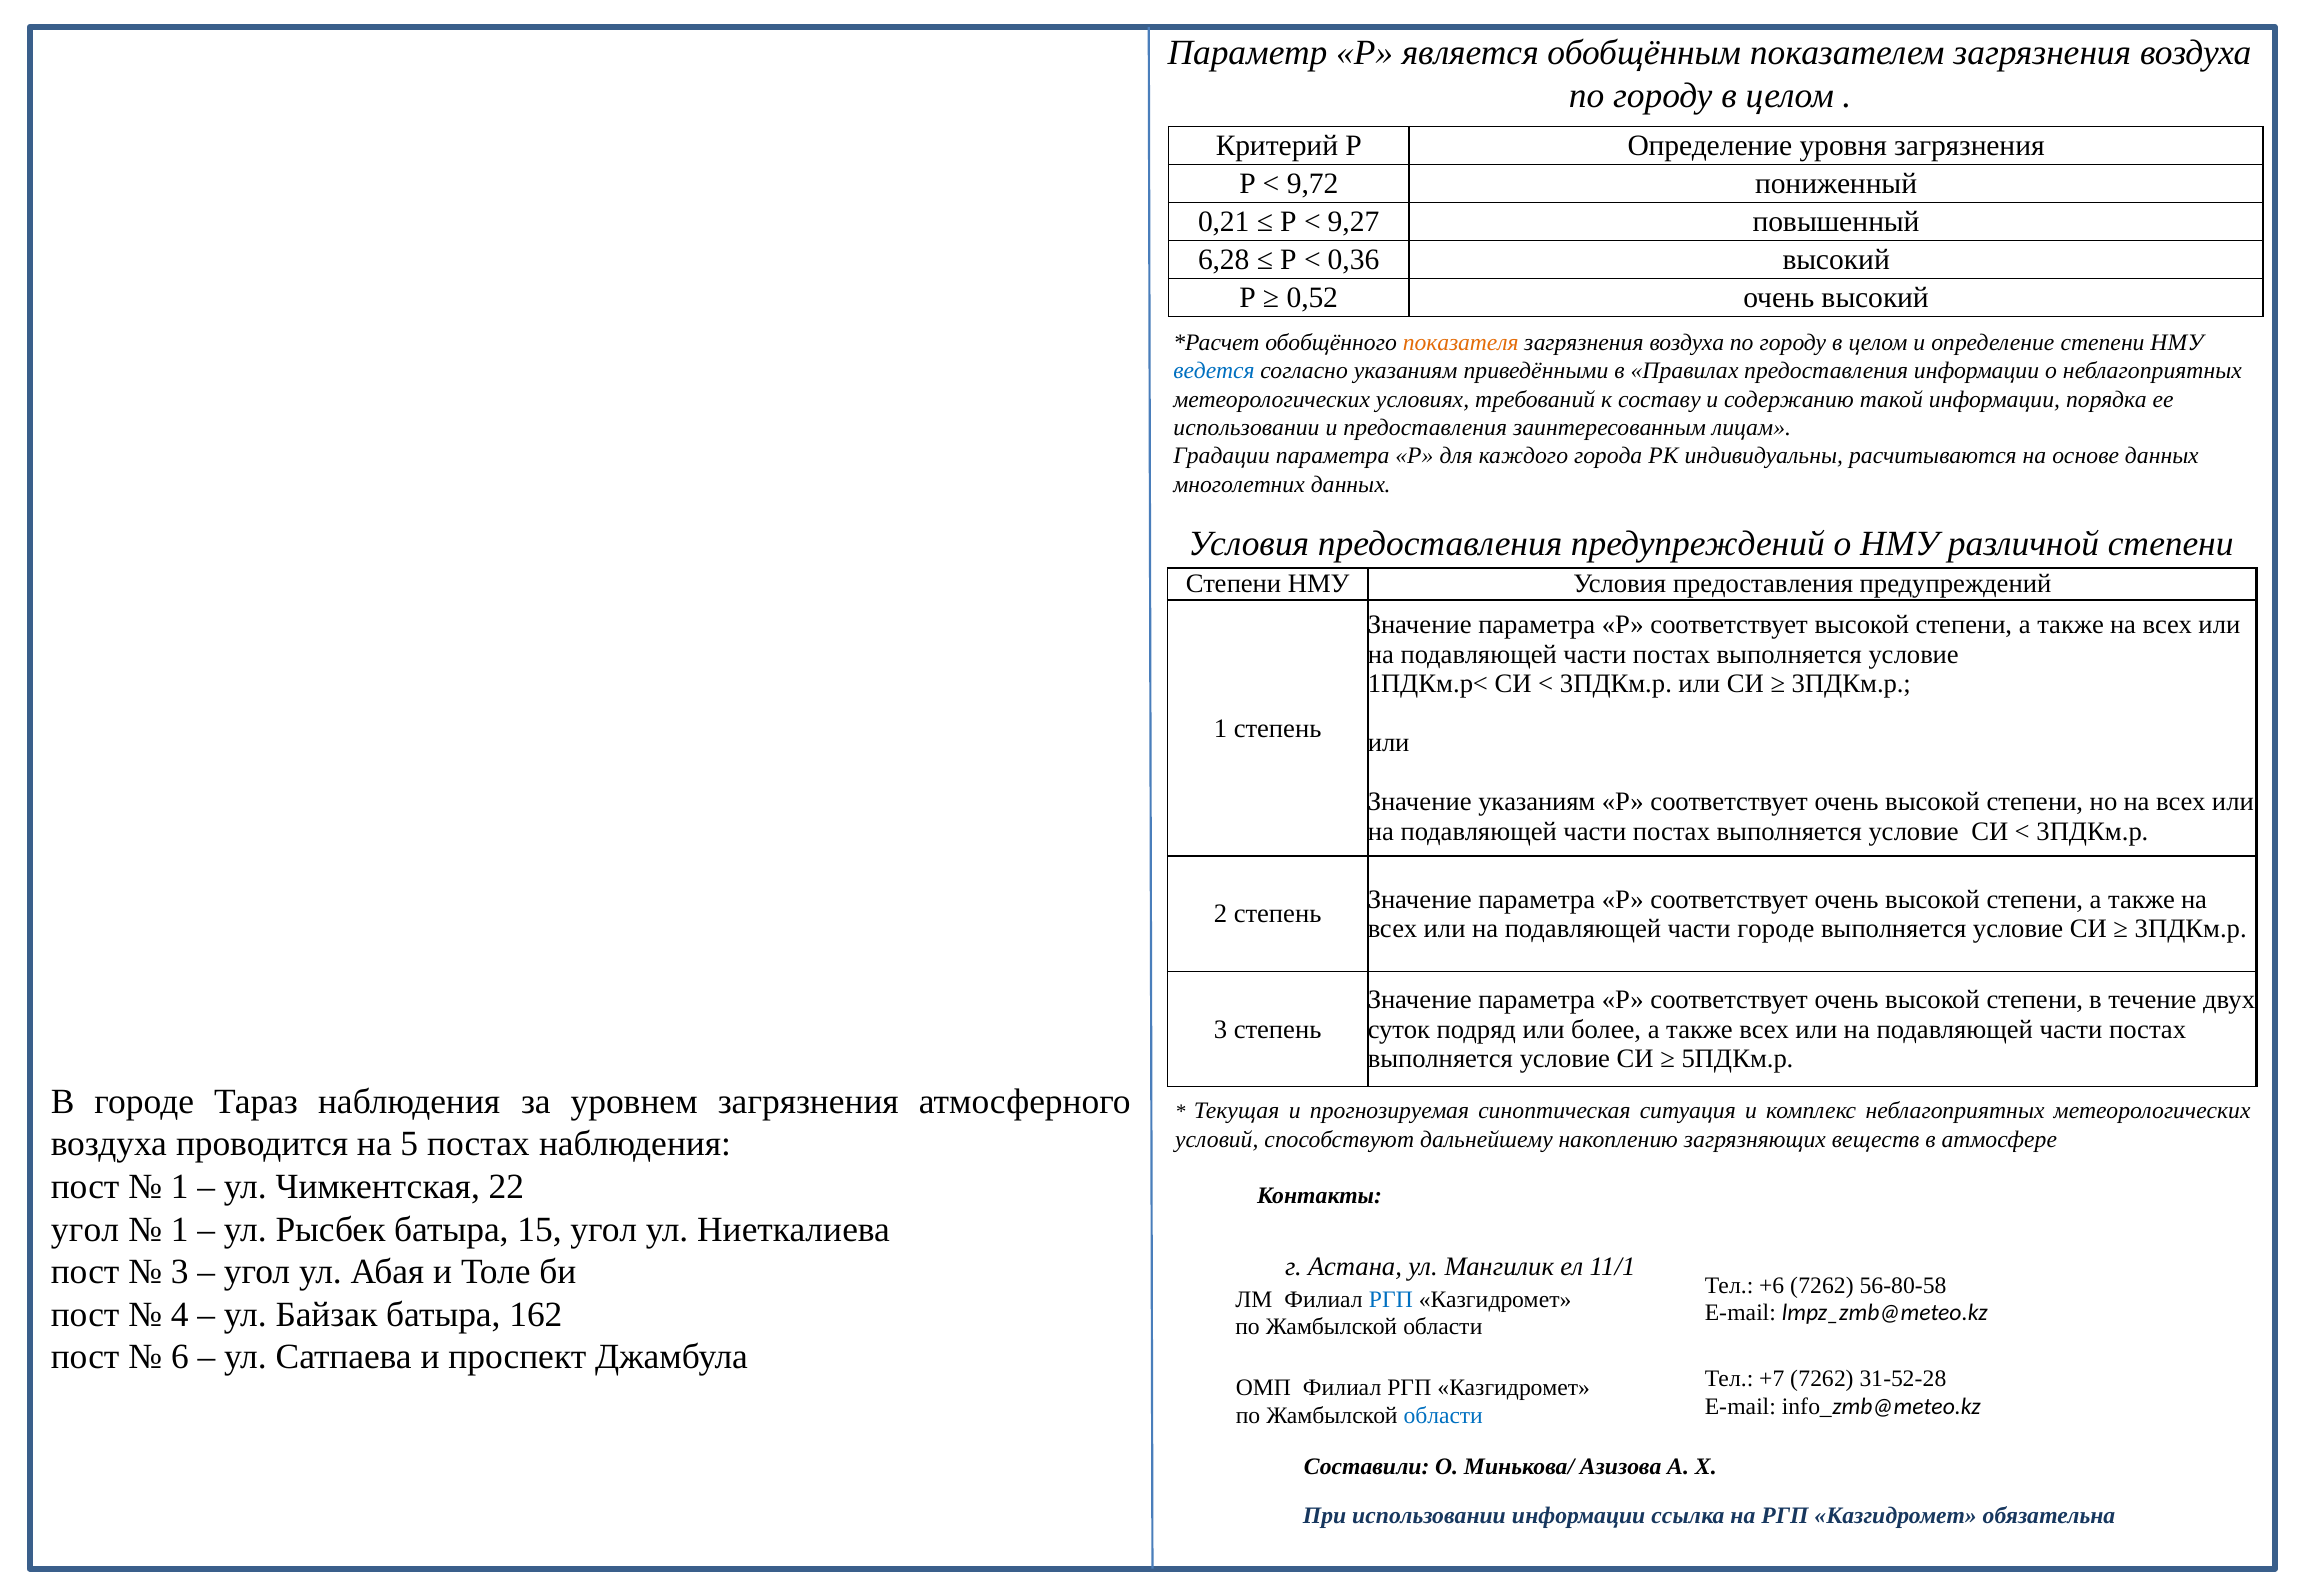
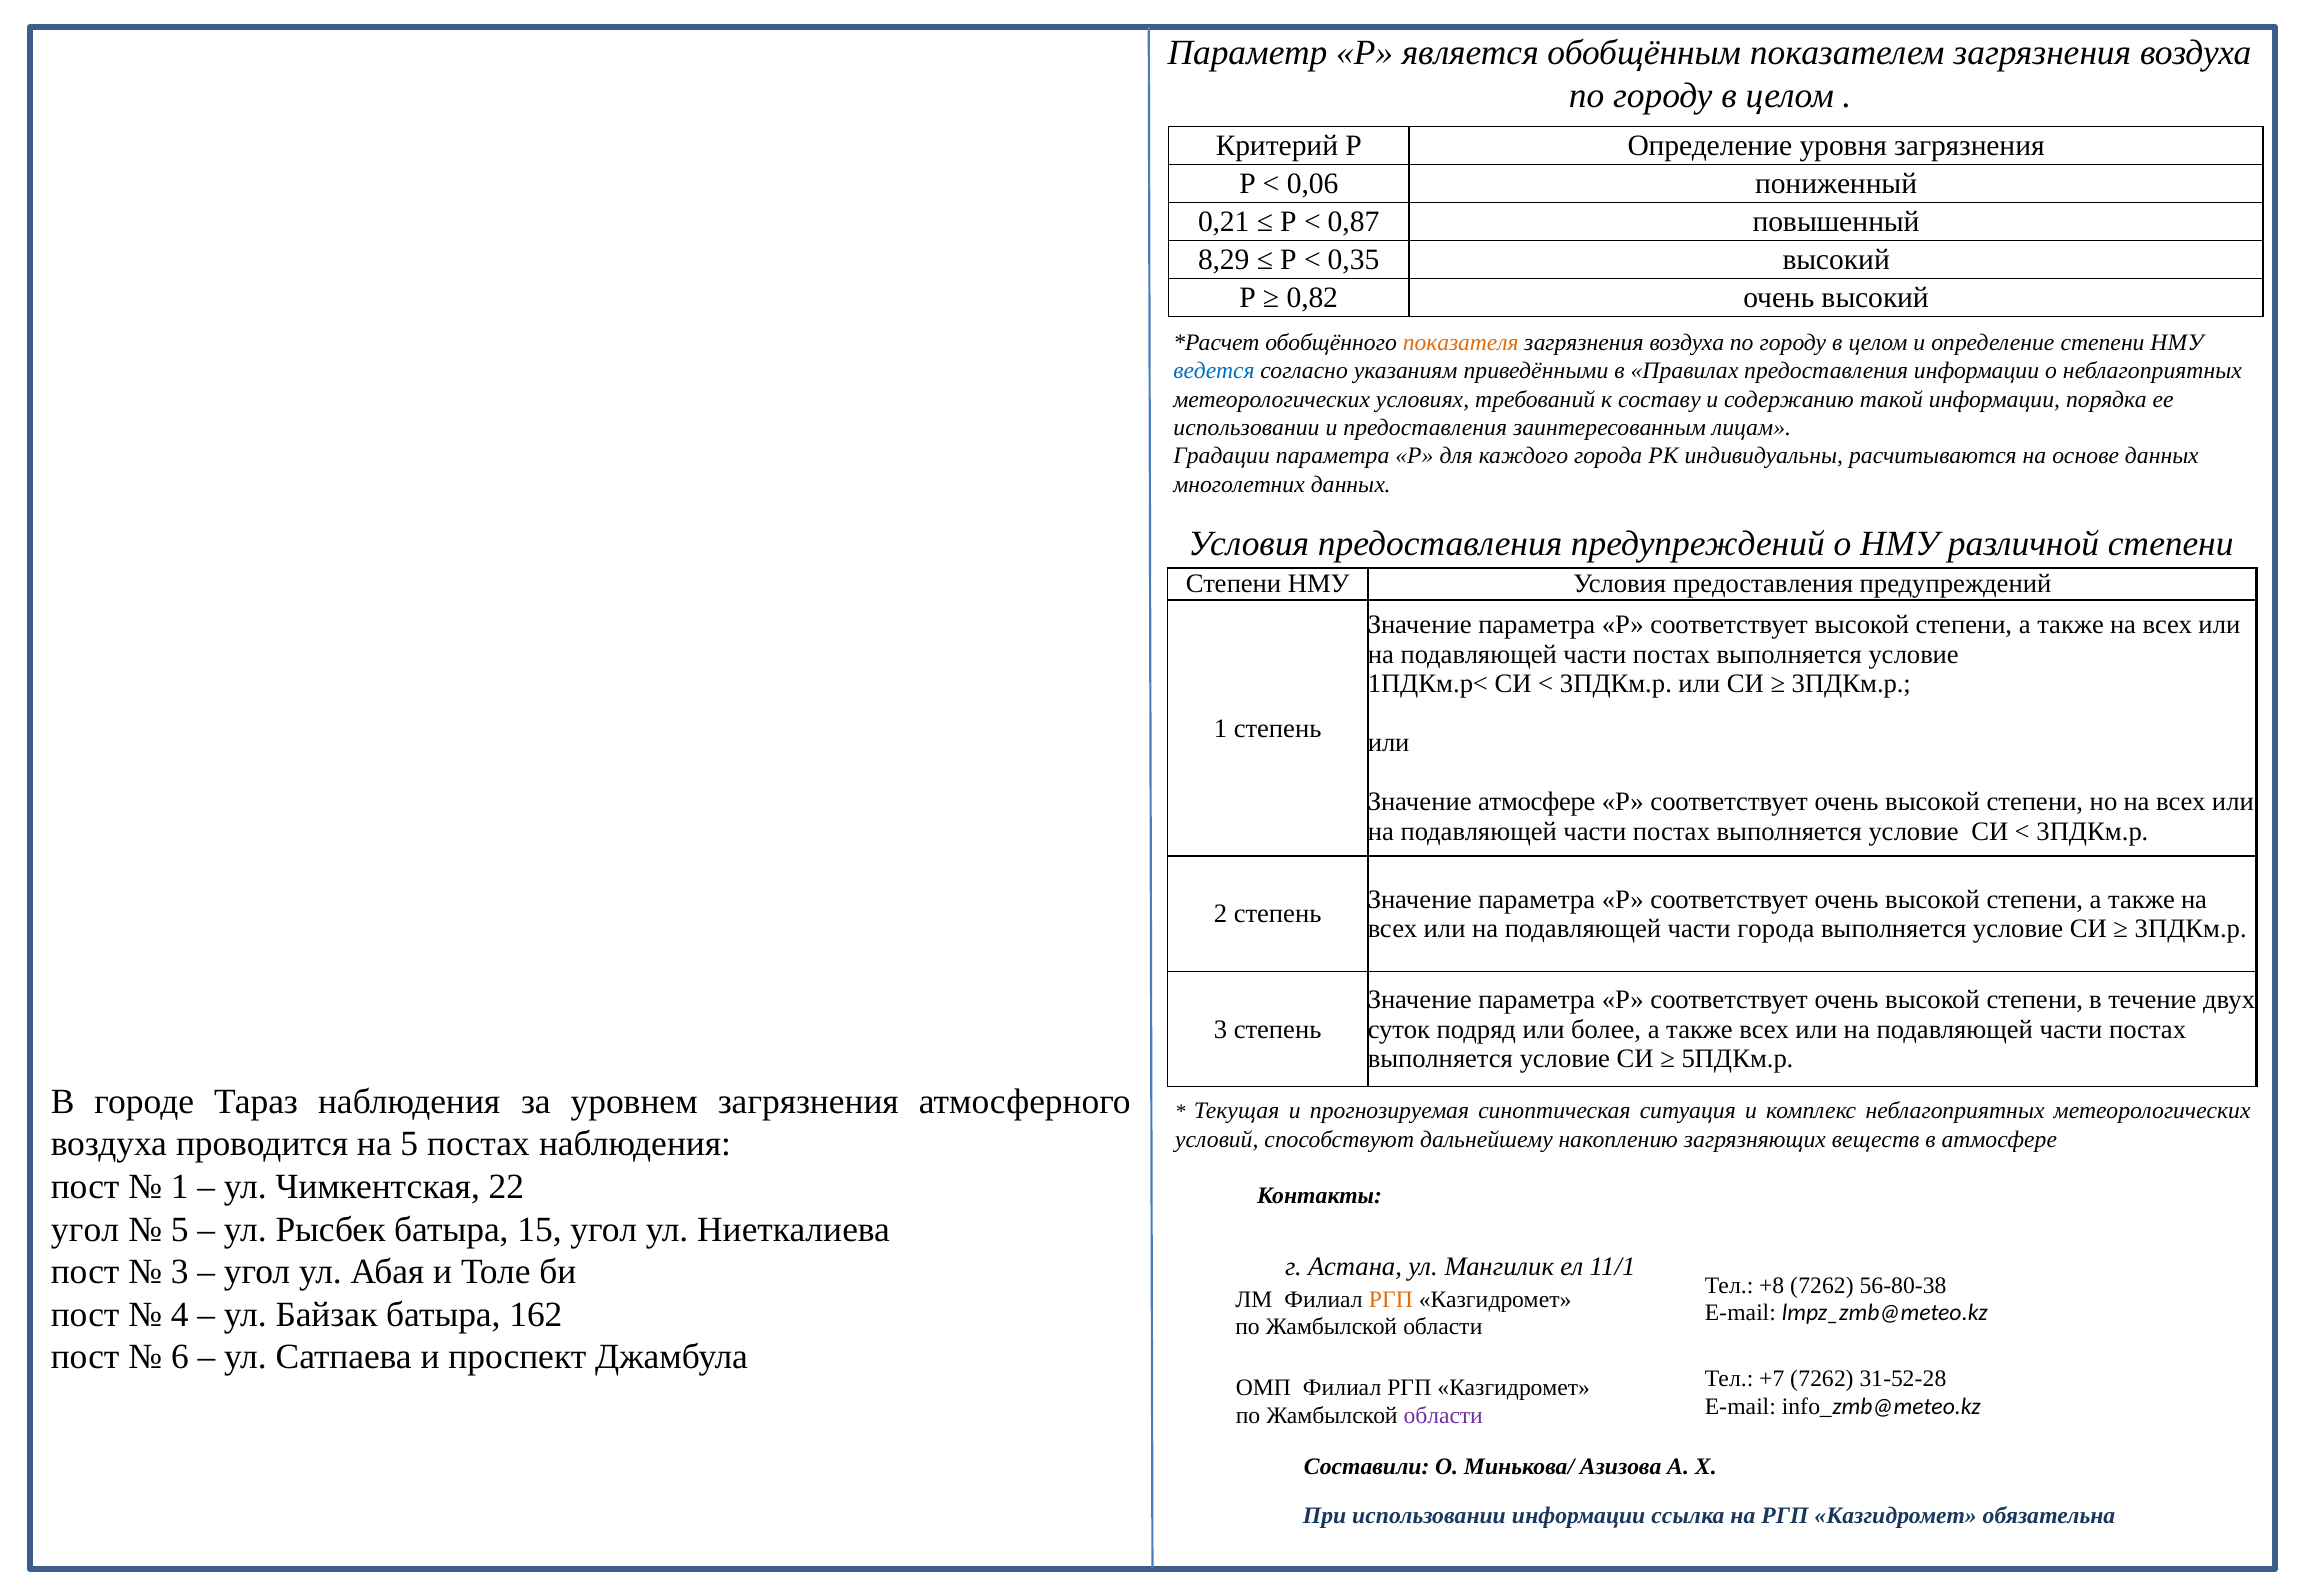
9,72: 9,72 -> 0,06
9,27: 9,27 -> 0,87
6,28: 6,28 -> 8,29
0,36: 0,36 -> 0,35
0,52: 0,52 -> 0,82
Значение указаниям: указаниям -> атмосфере
части городе: городе -> города
1 at (180, 1229): 1 -> 5
+6: +6 -> +8
56-80-58: 56-80-58 -> 56-80-38
РГП at (1391, 1300) colour: blue -> orange
области at (1443, 1416) colour: blue -> purple
